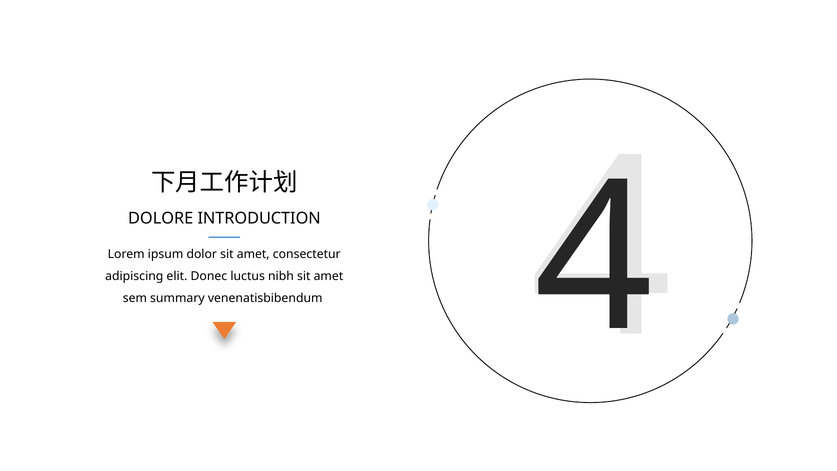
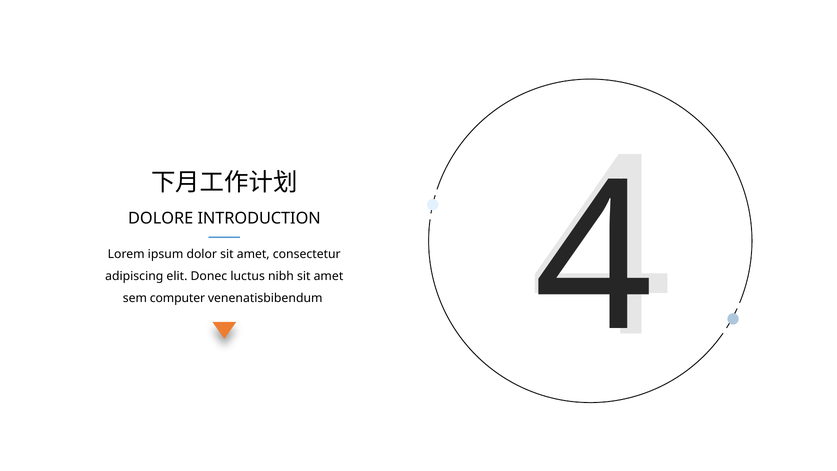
summary: summary -> computer
